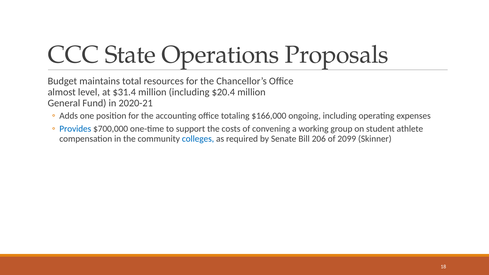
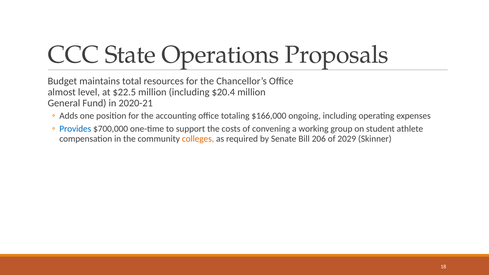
$31.4: $31.4 -> $22.5
colleges colour: blue -> orange
2099: 2099 -> 2029
